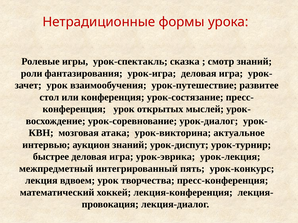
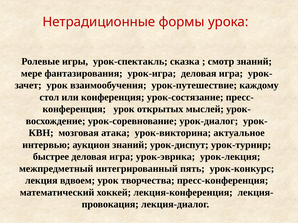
роли: роли -> мере
развитее: развитее -> каждому
